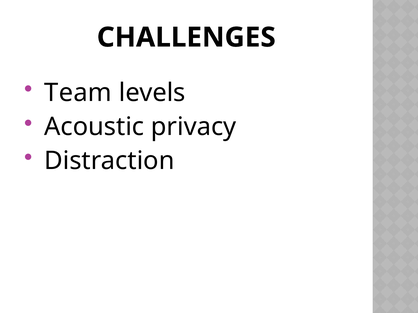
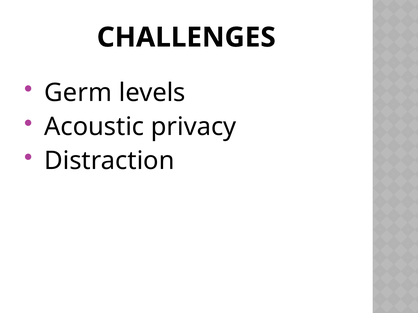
Team: Team -> Germ
